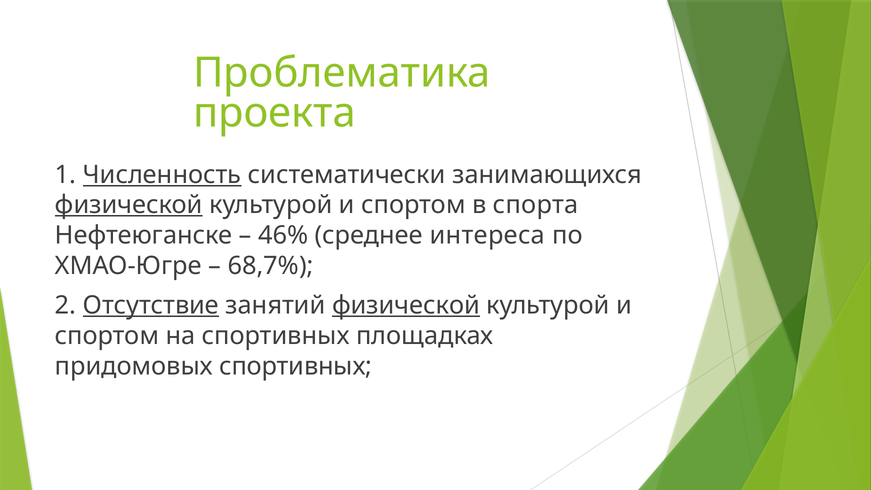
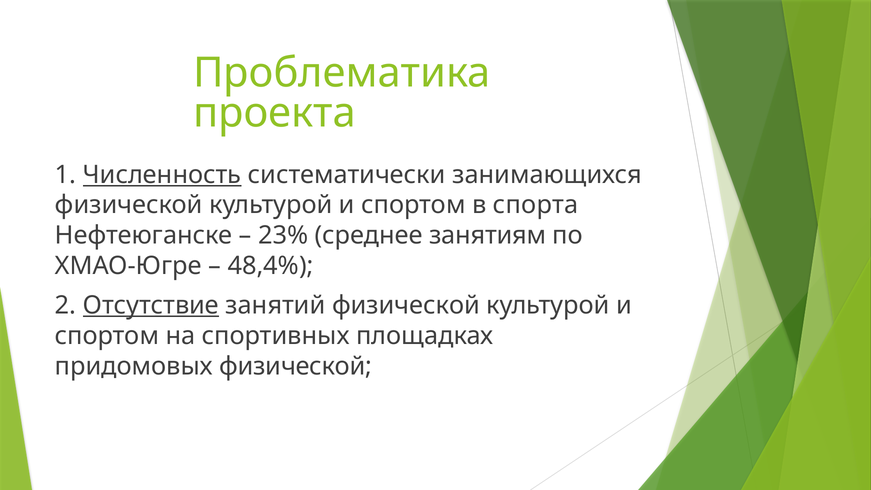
физической at (129, 205) underline: present -> none
46%: 46% -> 23%
интереса: интереса -> занятиям
68,7%: 68,7% -> 48,4%
физической at (406, 305) underline: present -> none
придомовых спортивных: спортивных -> физической
